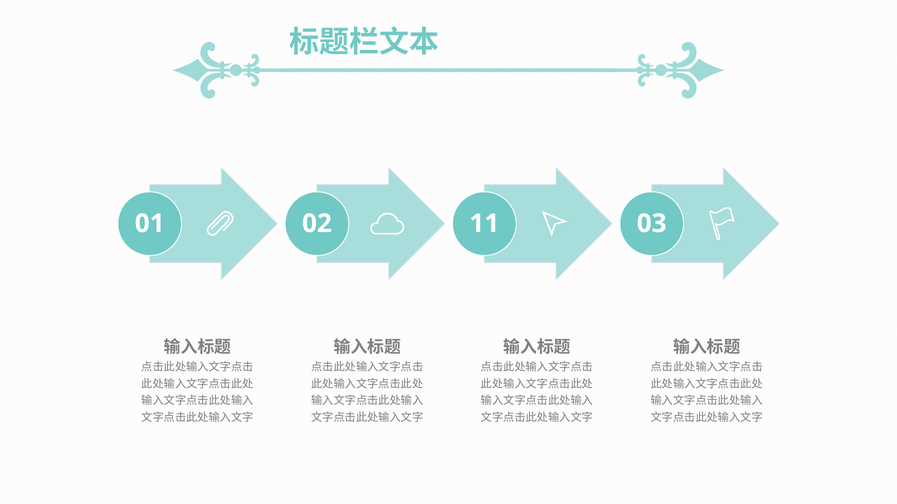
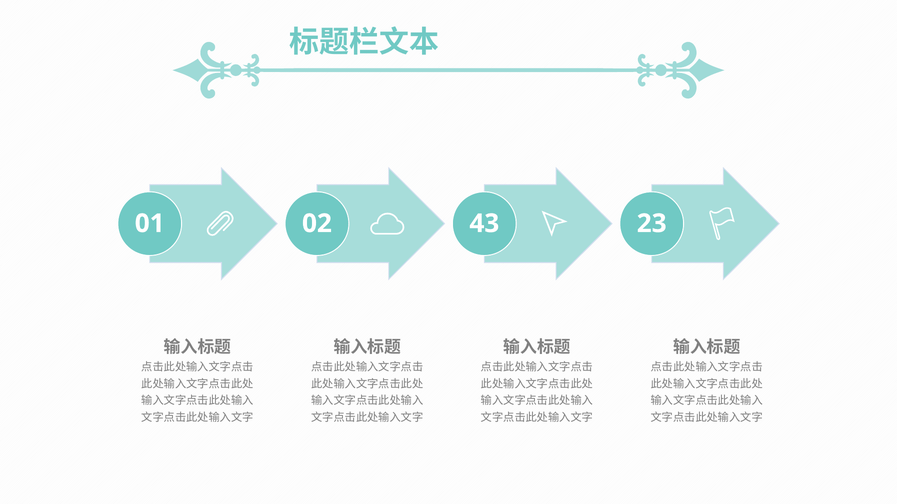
11: 11 -> 43
03: 03 -> 23
